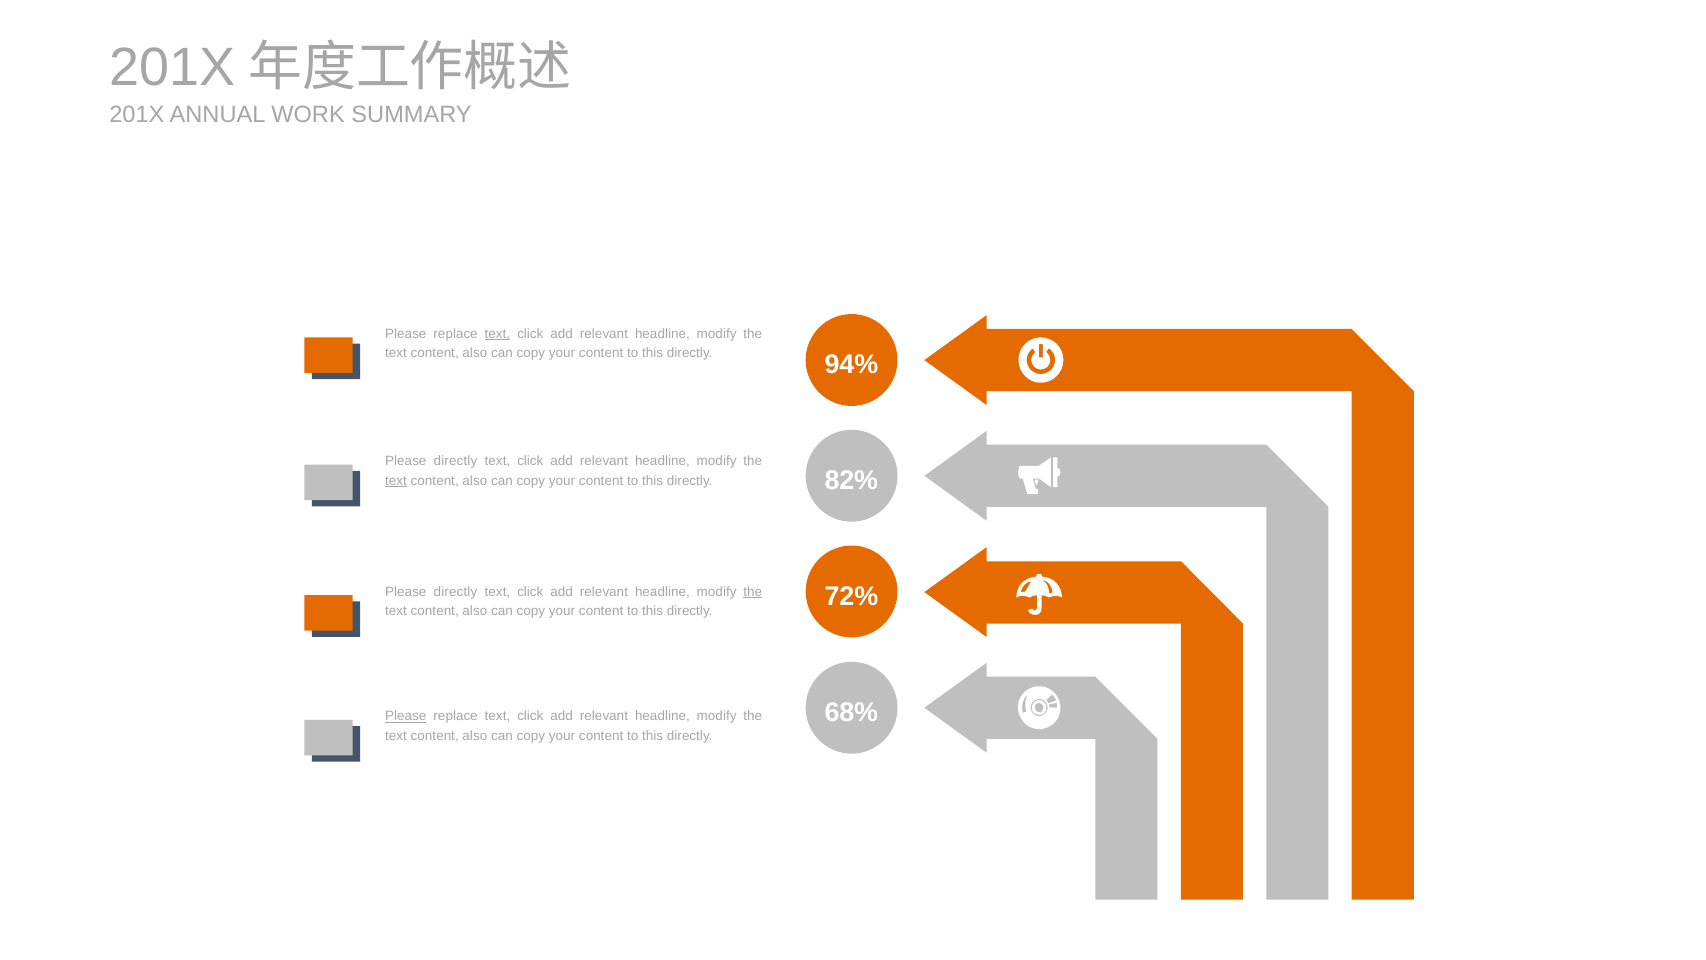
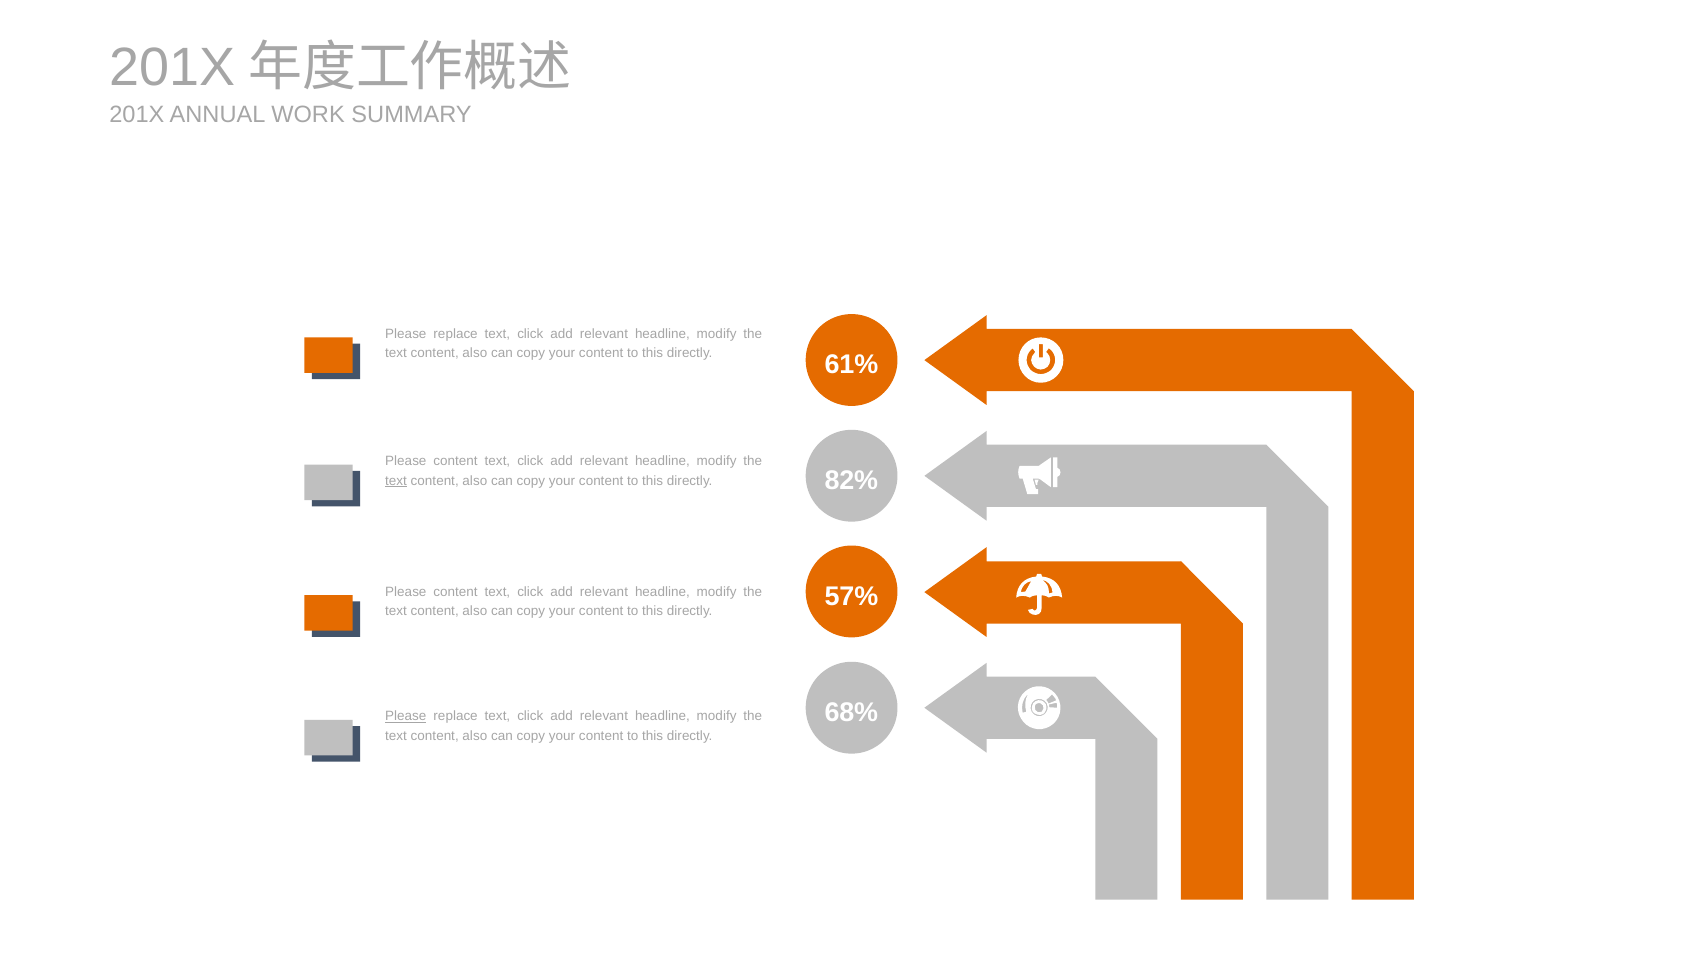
text at (497, 334) underline: present -> none
94%: 94% -> 61%
directly at (456, 461): directly -> content
72%: 72% -> 57%
directly at (456, 591): directly -> content
the at (753, 591) underline: present -> none
